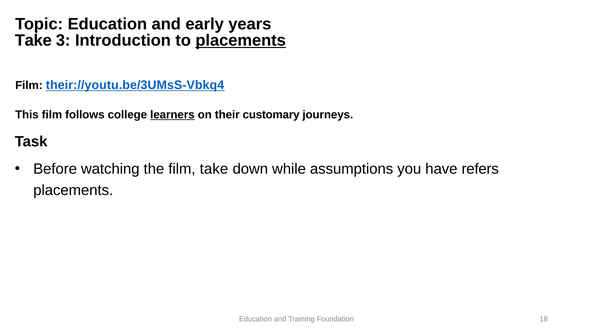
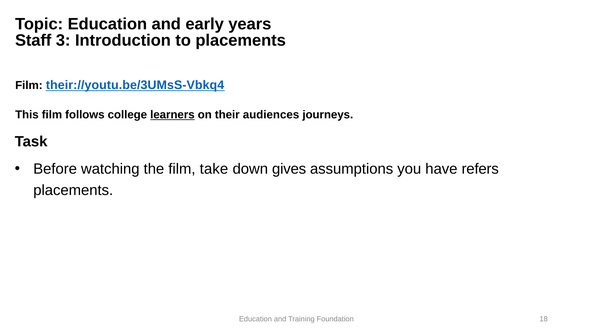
Take at (33, 40): Take -> Staff
placements at (241, 40) underline: present -> none
customary: customary -> audiences
while: while -> gives
